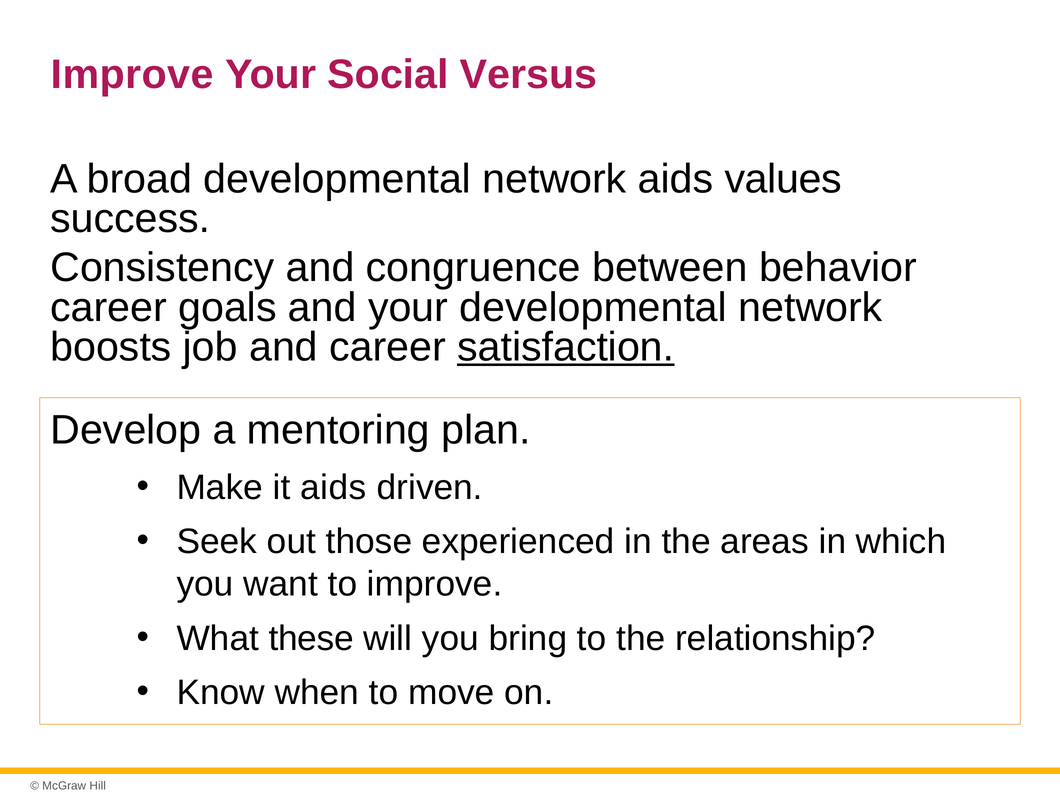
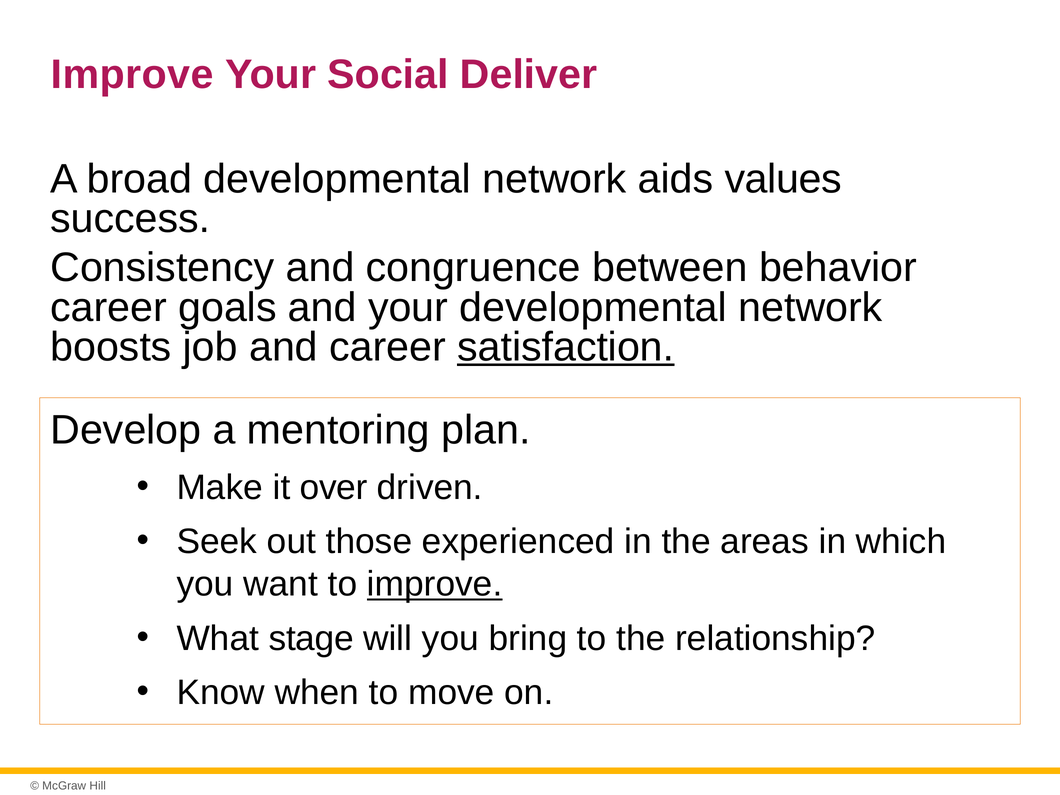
Versus: Versus -> Deliver
it aids: aids -> over
improve at (435, 584) underline: none -> present
these: these -> stage
